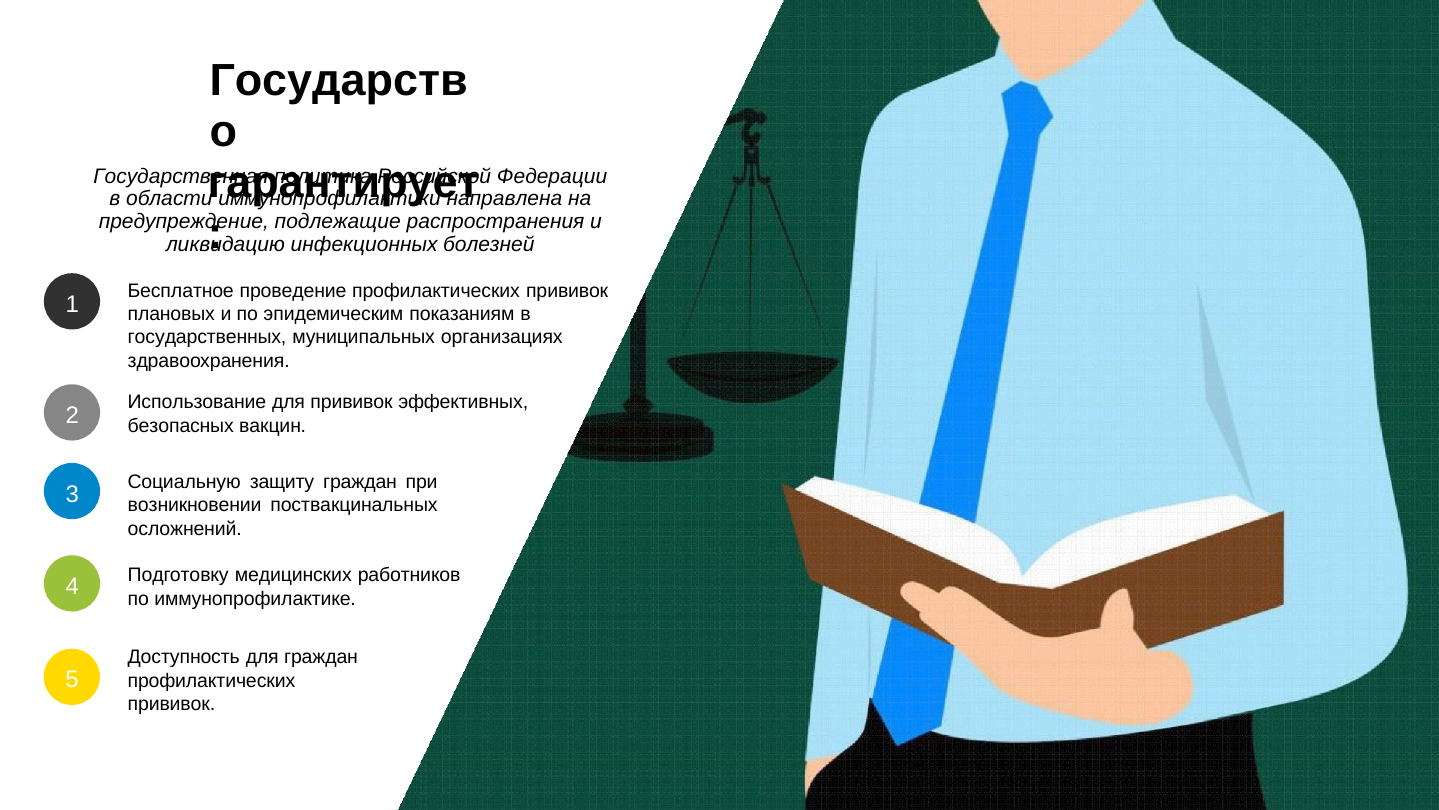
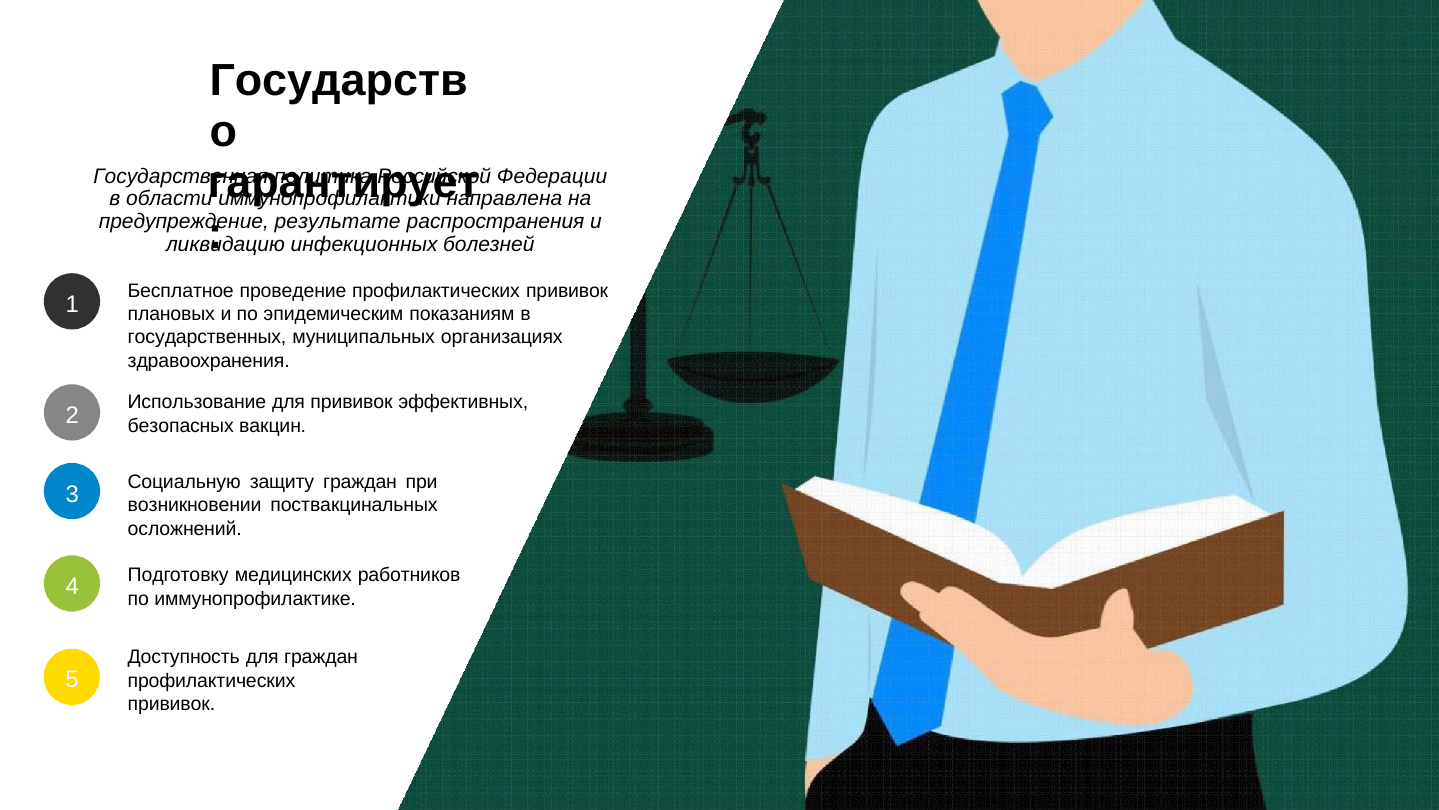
подлежащие: подлежащие -> результате
